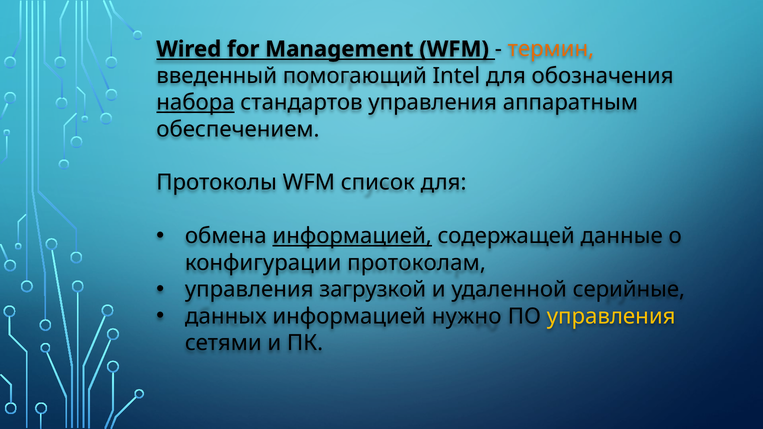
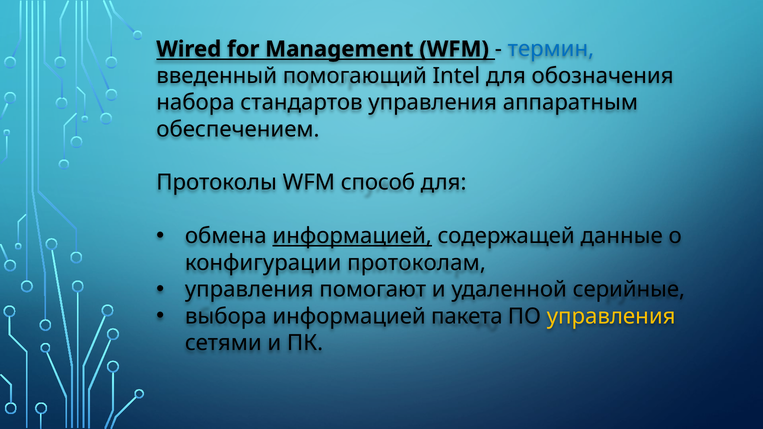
термин colour: orange -> blue
набора underline: present -> none
список: список -> способ
загрузкой: загрузкой -> помогают
данных: данных -> выбора
нужно: нужно -> пакета
